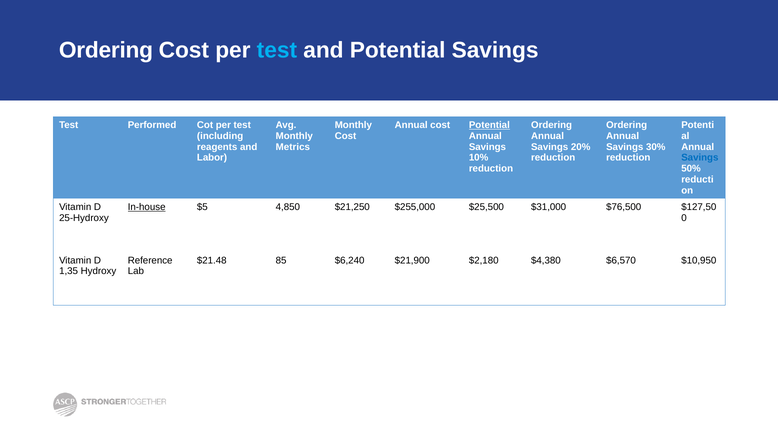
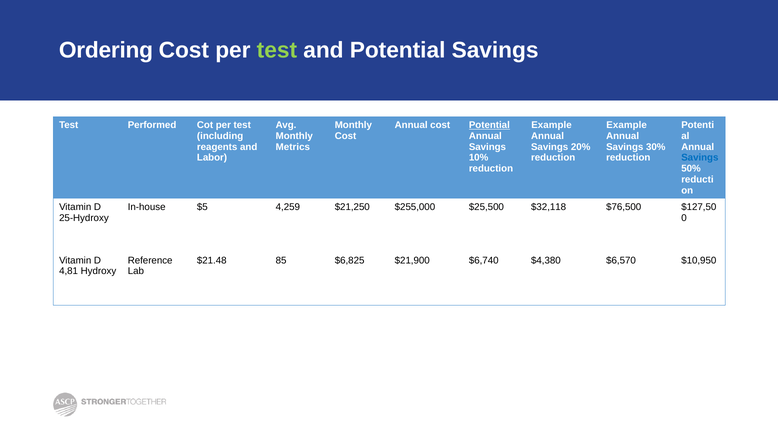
test at (277, 50) colour: light blue -> light green
Ordering at (552, 125): Ordering -> Example
Ordering at (627, 125): Ordering -> Example
In-house underline: present -> none
4,850: 4,850 -> 4,259
$31,000: $31,000 -> $32,118
$6,240: $6,240 -> $6,825
$2,180: $2,180 -> $6,740
1,35: 1,35 -> 4,81
